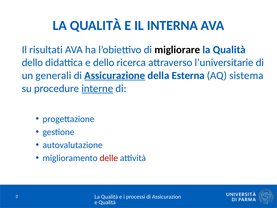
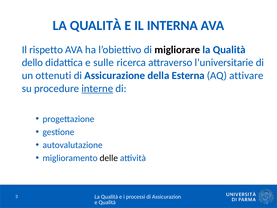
risultati: risultati -> rispetto
e dello: dello -> sulle
generali: generali -> ottenuti
Assicurazione underline: present -> none
sistema: sistema -> attivare
delle colour: red -> black
